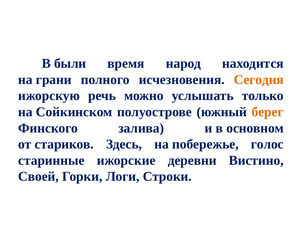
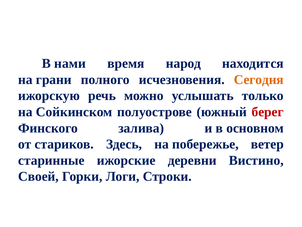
были: были -> нами
берег colour: orange -> red
голос: голос -> ветер
